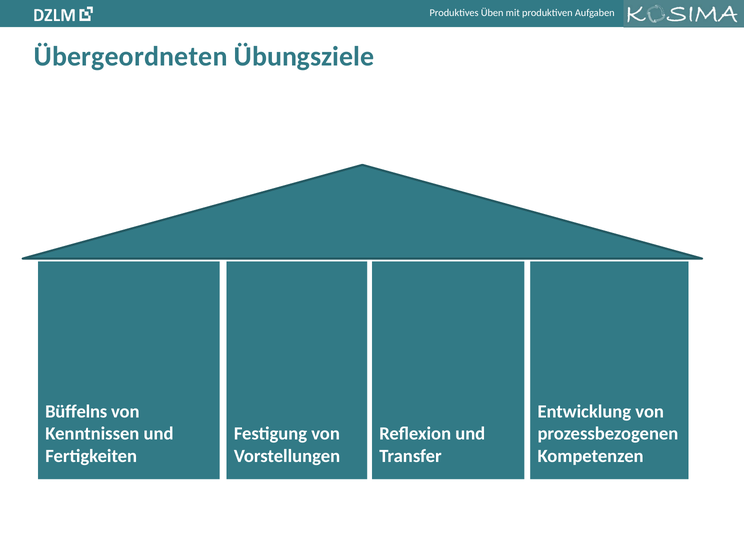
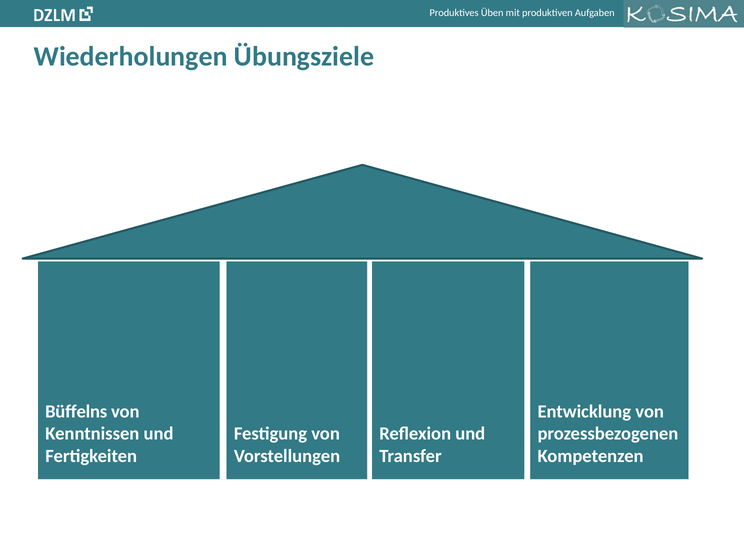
Übergeordneten: Übergeordneten -> Wiederholungen
